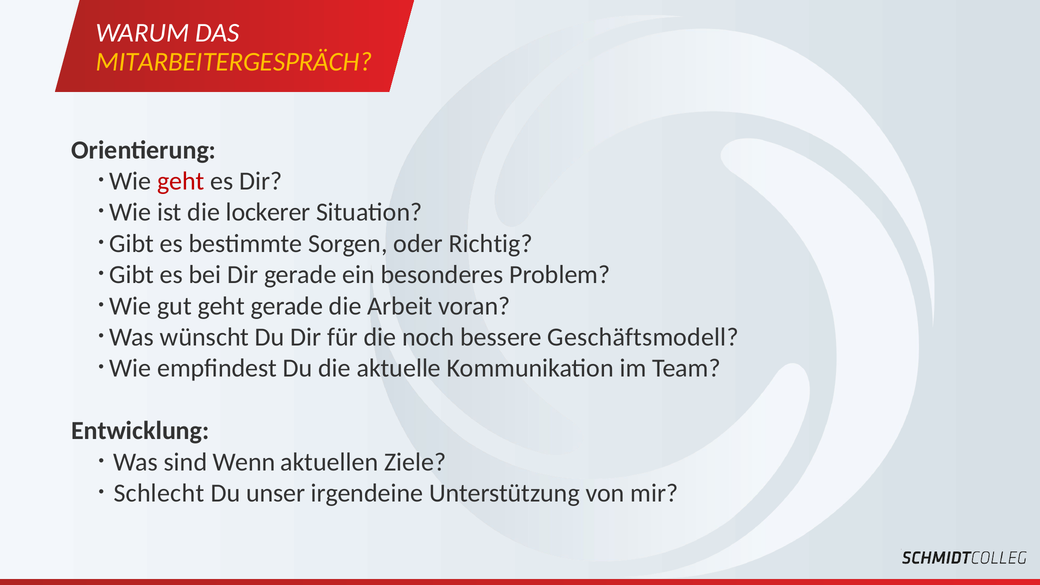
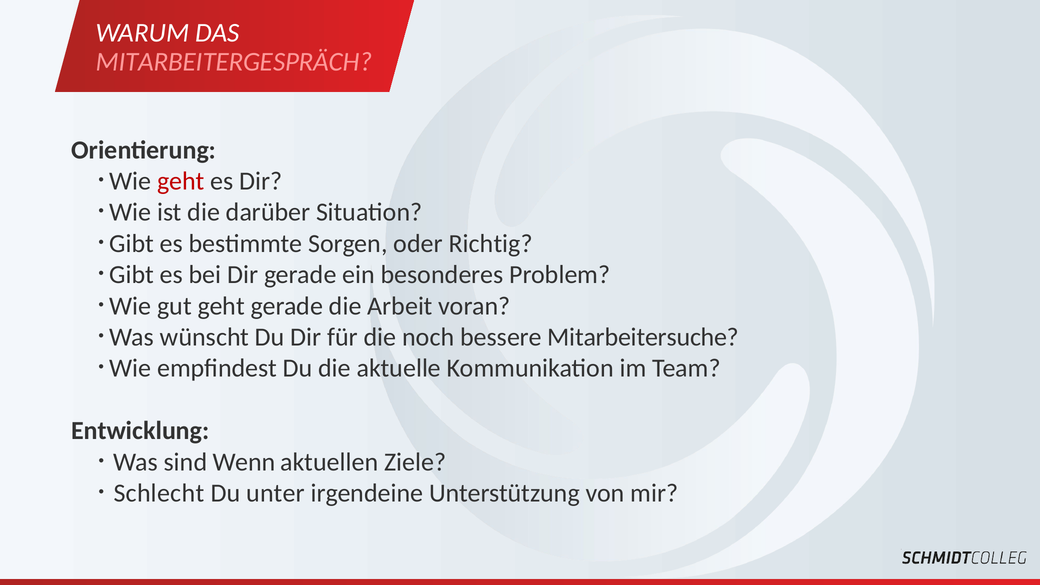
MITARBEITERGESPRÄCH colour: yellow -> pink
lockerer: lockerer -> darüber
Geschäftsmodell: Geschäftsmodell -> Mitarbeitersuche
unser: unser -> unter
